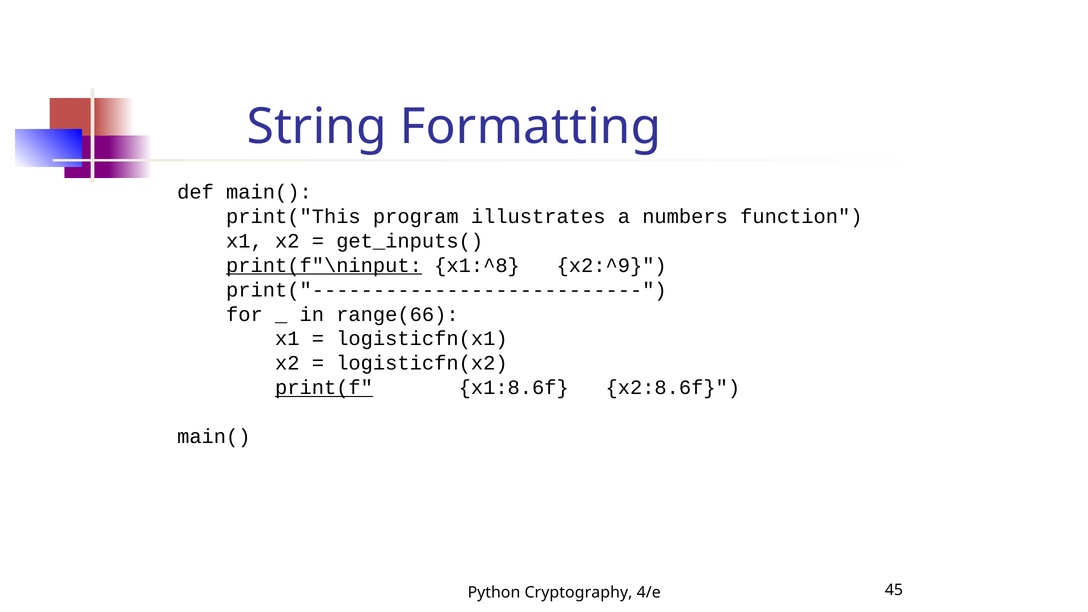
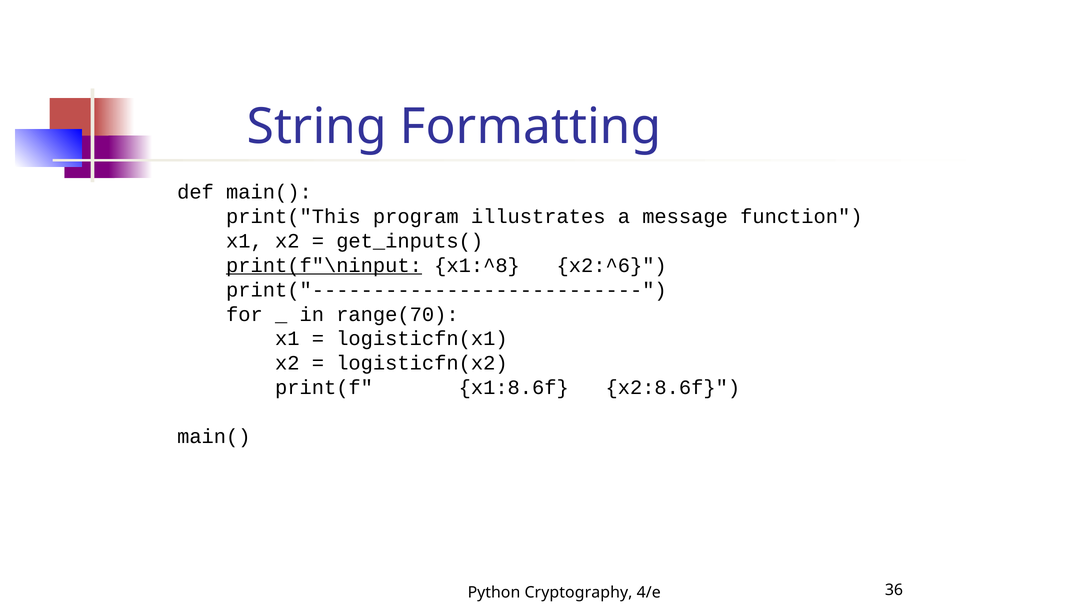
numbers: numbers -> message
x2:^9: x2:^9 -> x2:^6
range(66: range(66 -> range(70
print(f underline: present -> none
45: 45 -> 36
